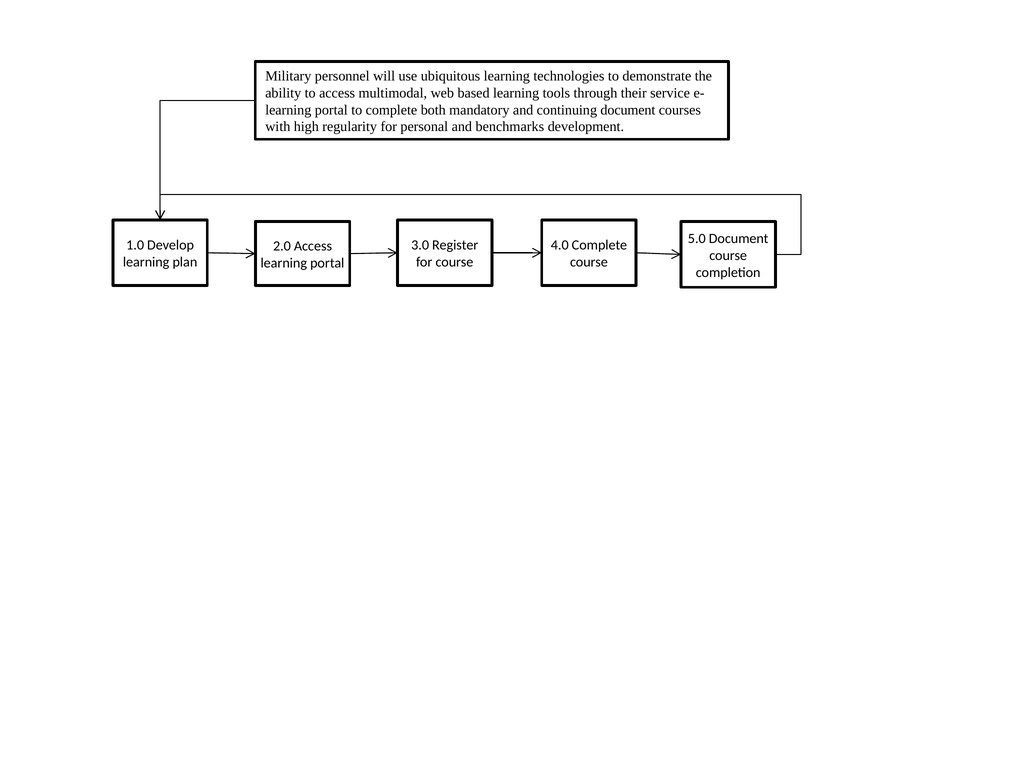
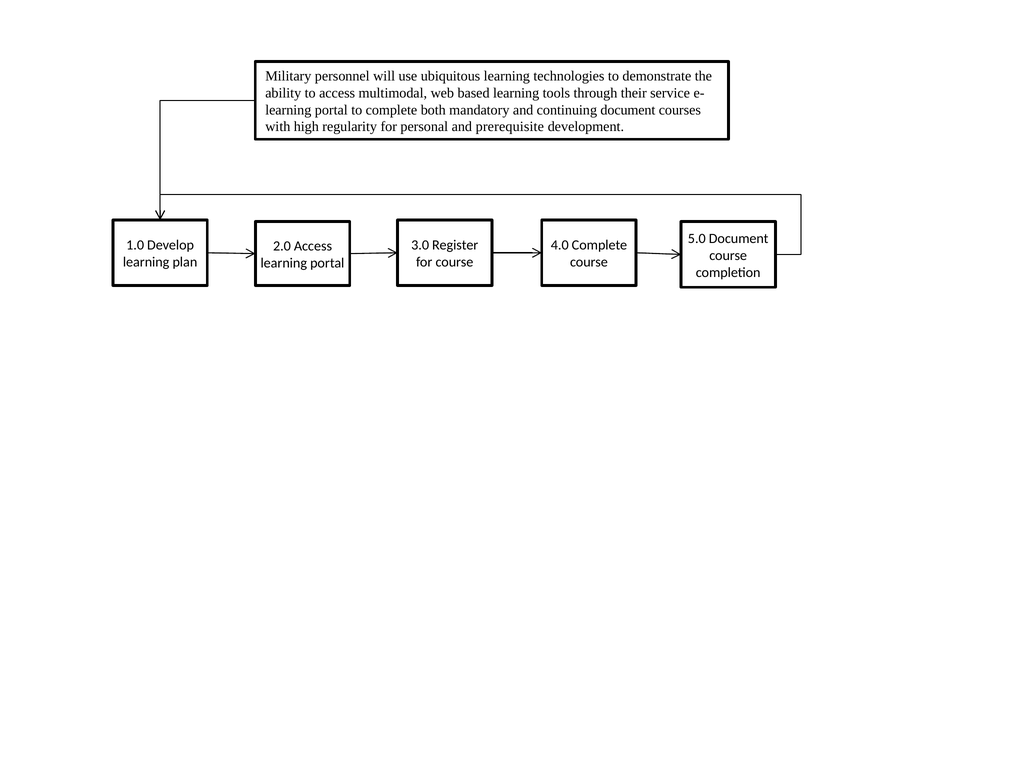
benchmarks: benchmarks -> prerequisite
